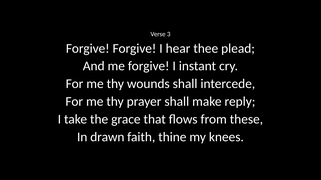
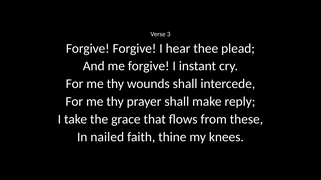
drawn: drawn -> nailed
